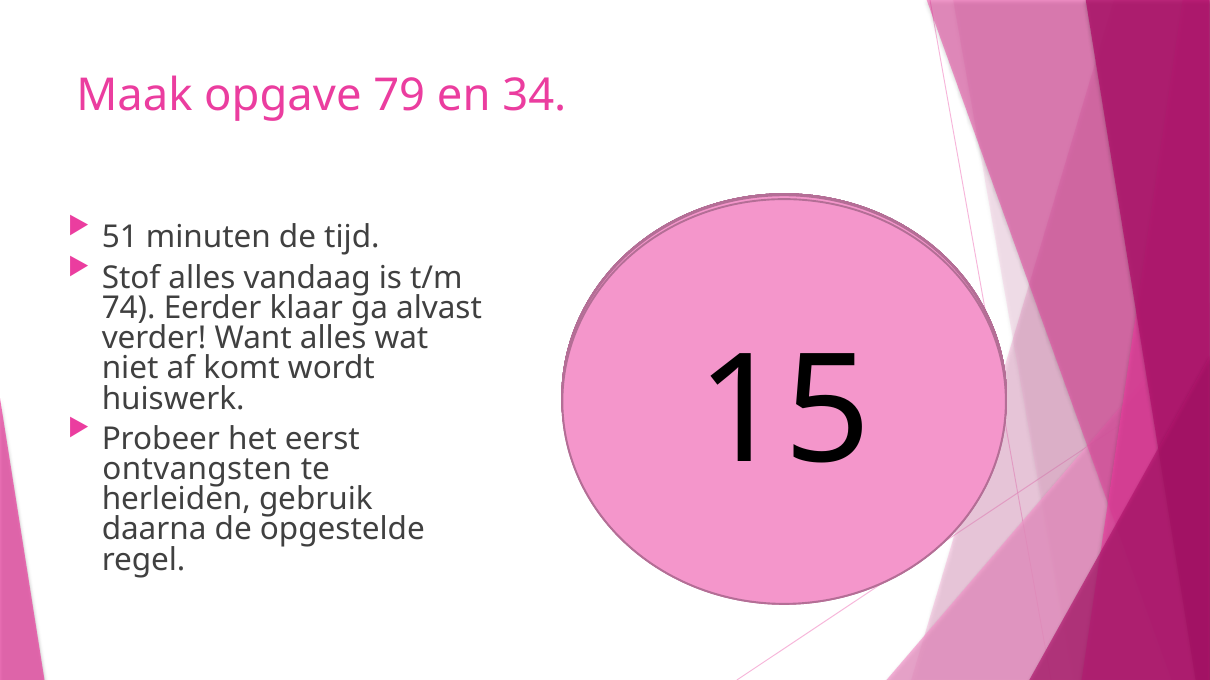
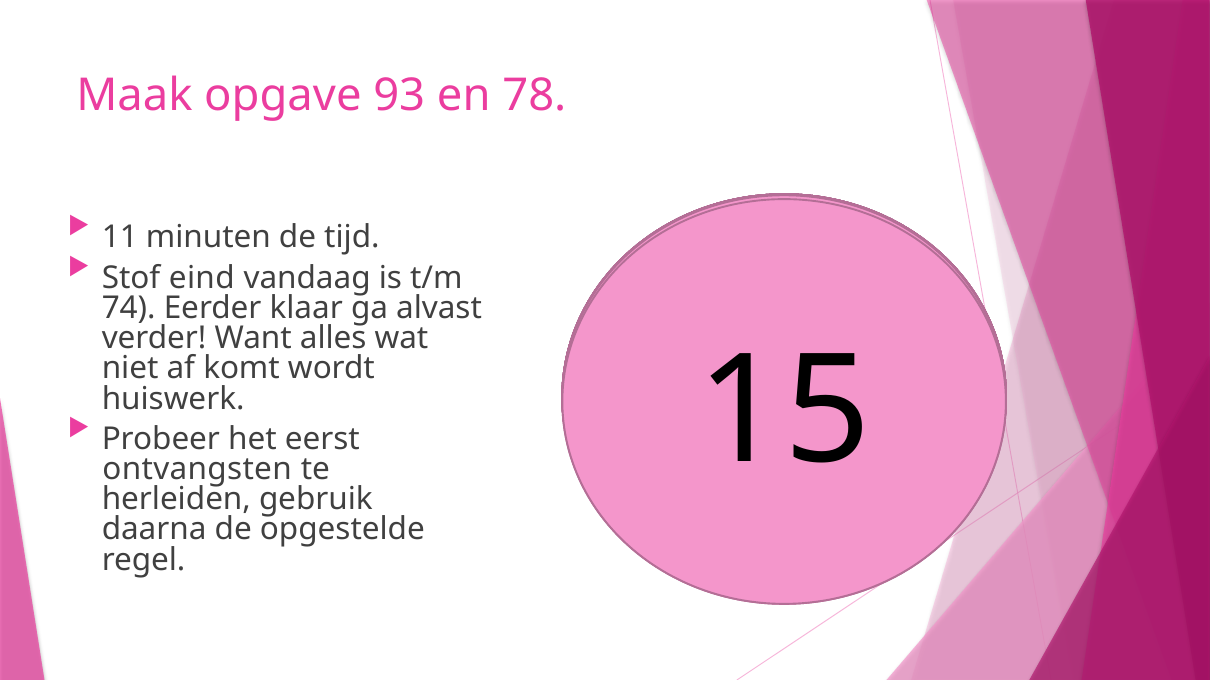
79: 79 -> 93
34: 34 -> 78
51 at (120, 238): 51 -> 11
Stof alles: alles -> eind
